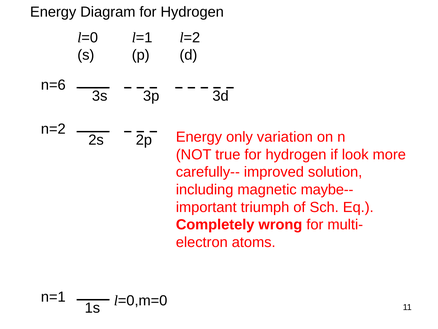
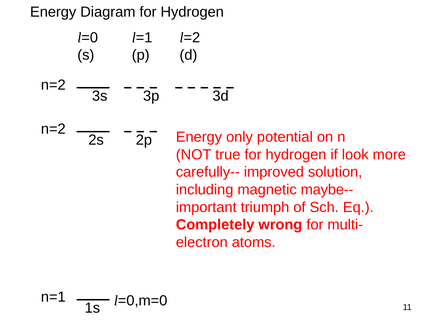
n=6 at (53, 85): n=6 -> n=2
variation: variation -> potential
